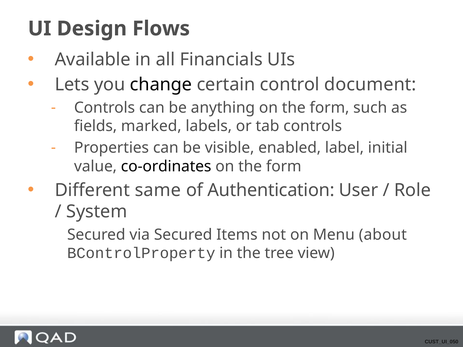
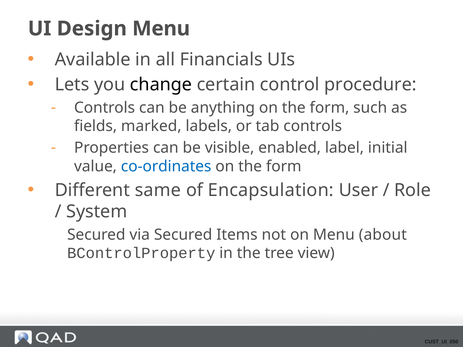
Design Flows: Flows -> Menu
document: document -> procedure
co-ordinates colour: black -> blue
Authentication: Authentication -> Encapsulation
